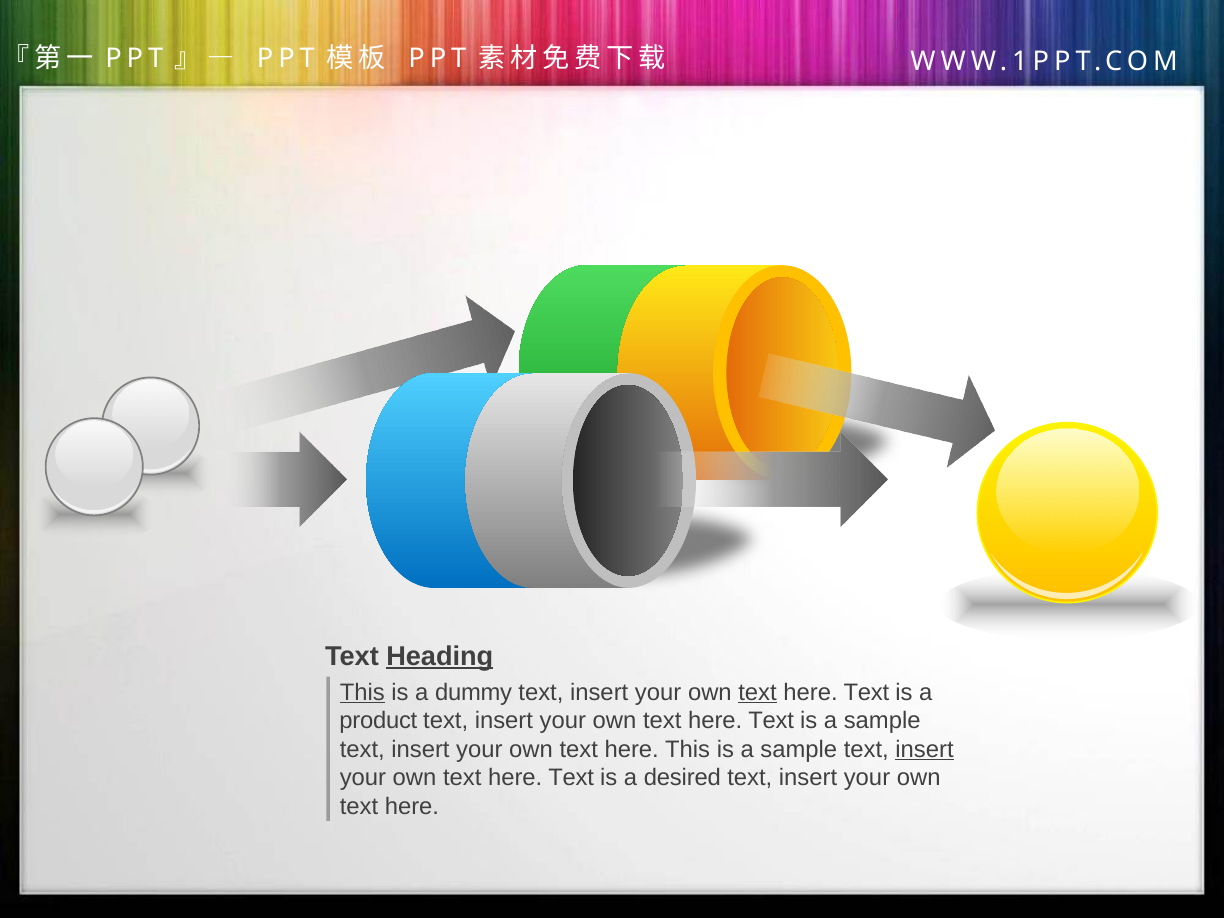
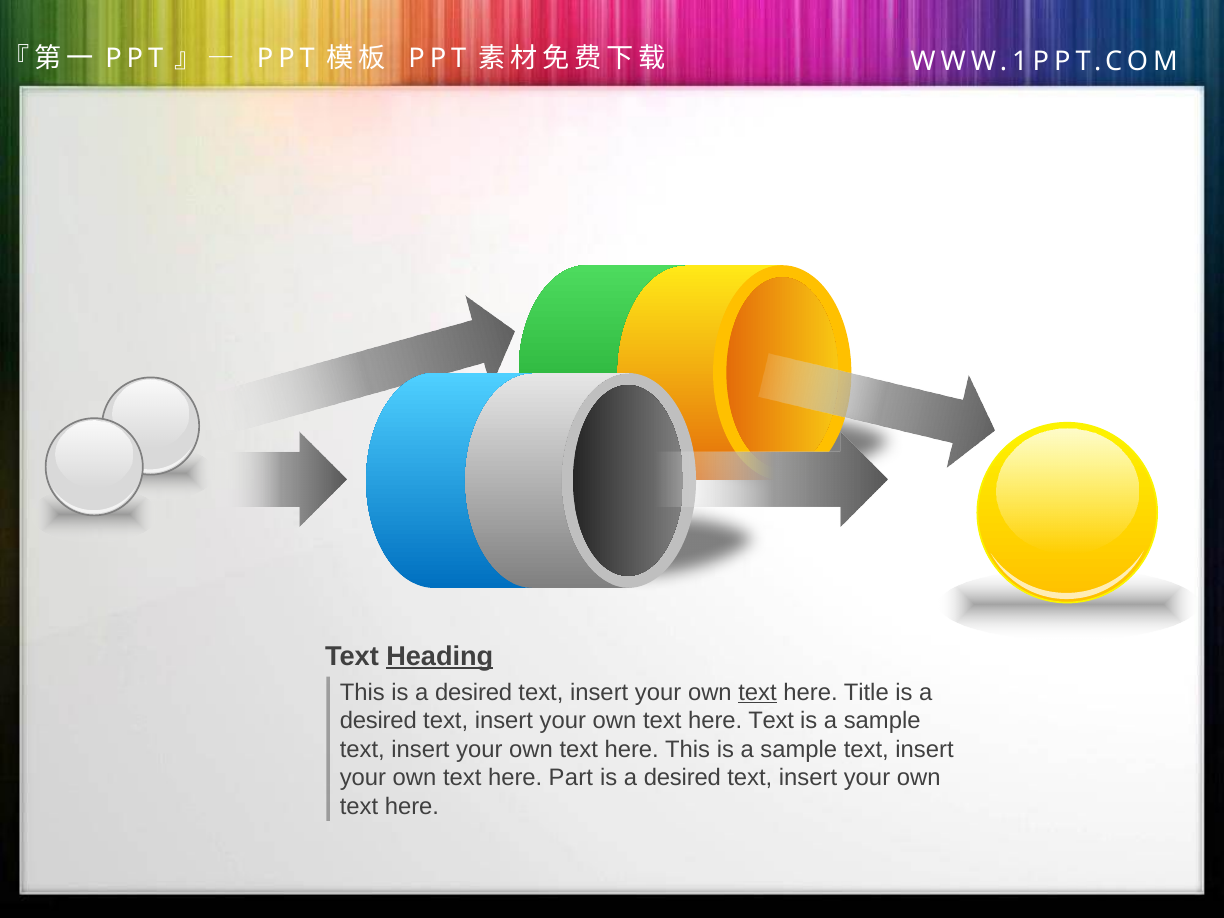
This at (362, 692) underline: present -> none
dummy at (474, 692): dummy -> desired
Text at (866, 692): Text -> Title
product at (378, 721): product -> desired
insert at (925, 749) underline: present -> none
Text at (571, 778): Text -> Part
